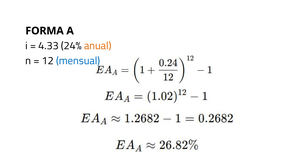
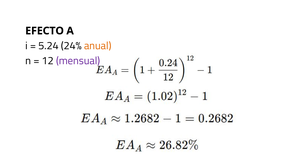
FORMA: FORMA -> EFECTO
4.33: 4.33 -> 5.24
mensual colour: blue -> purple
